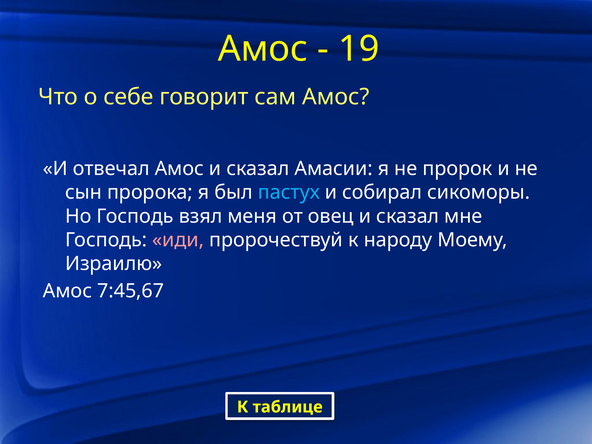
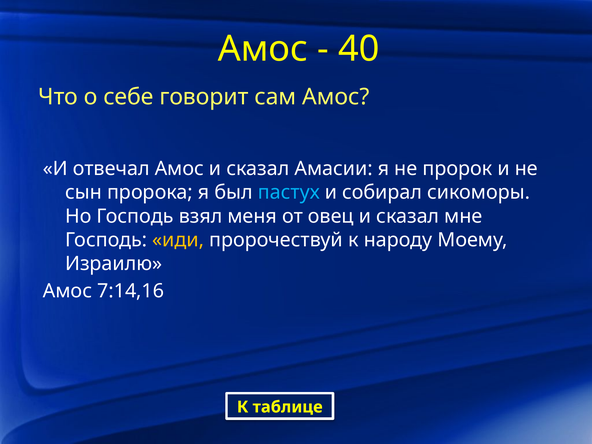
19: 19 -> 40
иди colour: pink -> yellow
7:45,67: 7:45,67 -> 7:14,16
